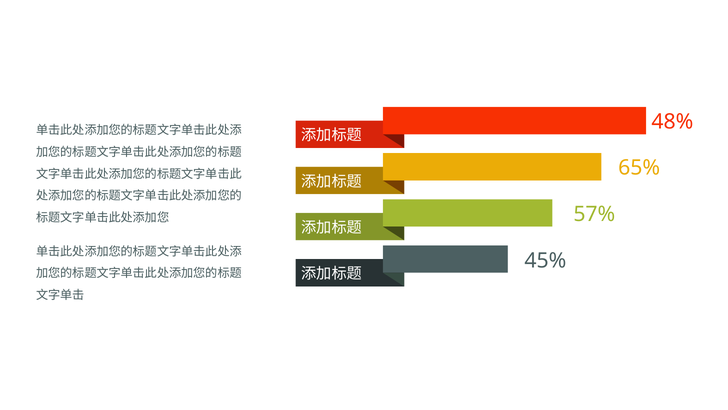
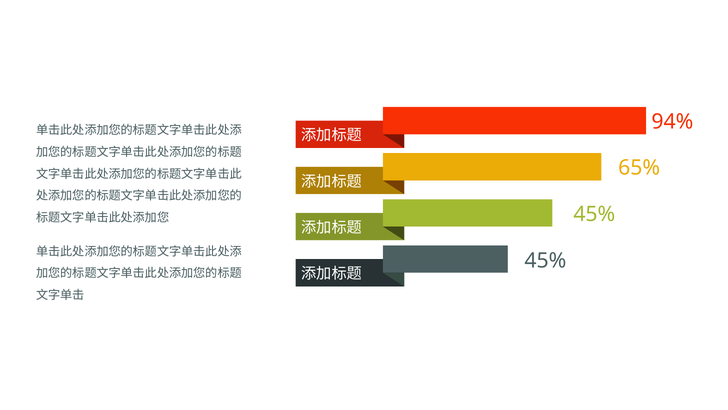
48%: 48% -> 94%
57% at (594, 214): 57% -> 45%
